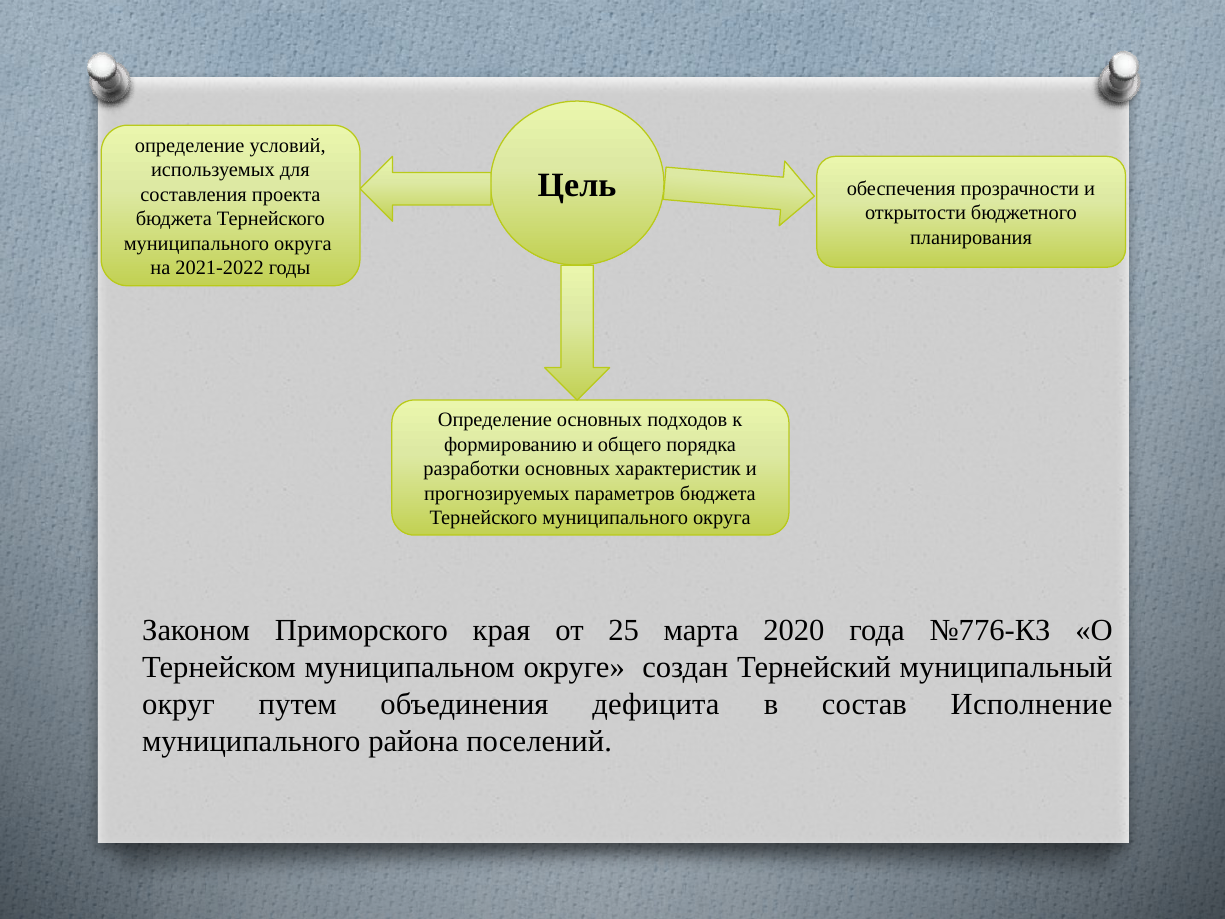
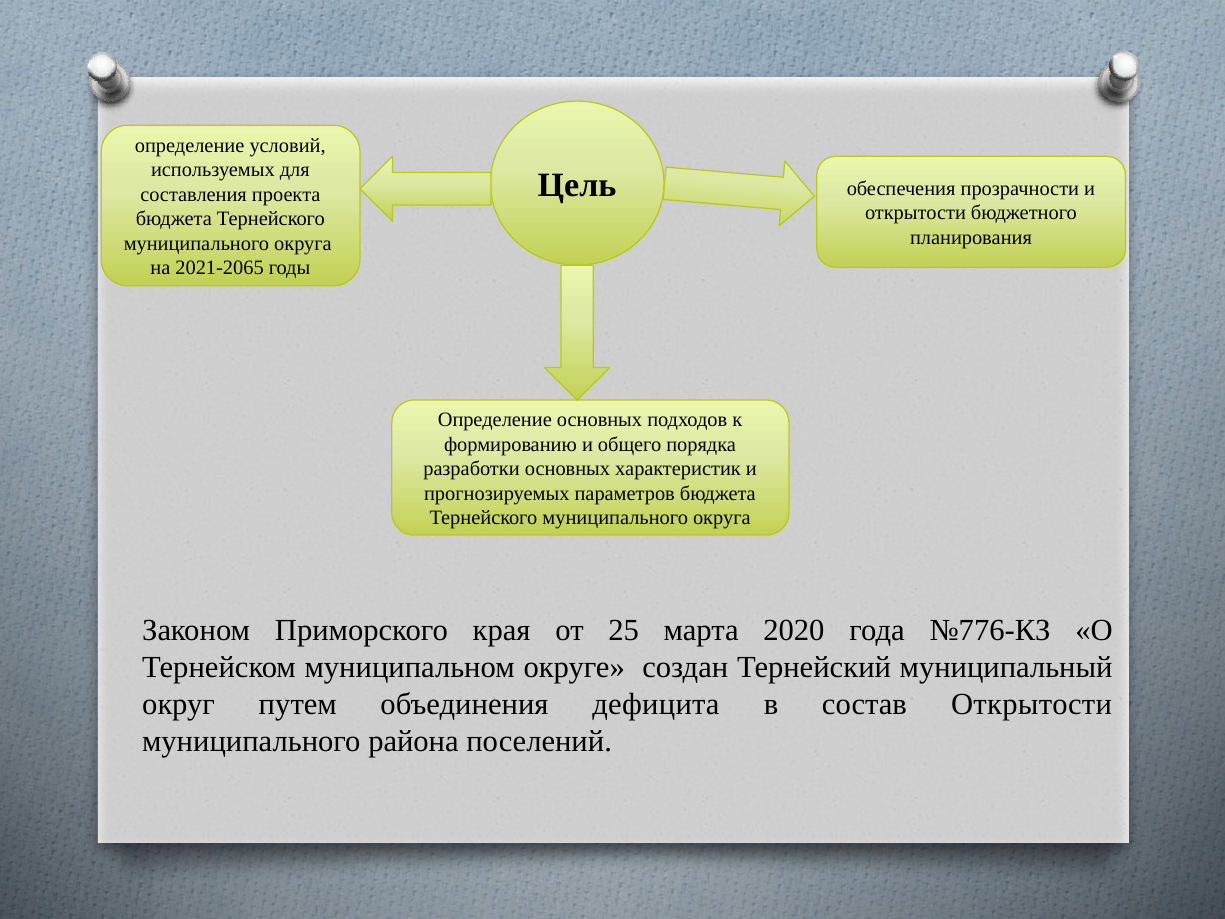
2021-2022: 2021-2022 -> 2021-2065
состав Исполнение: Исполнение -> Открытости
